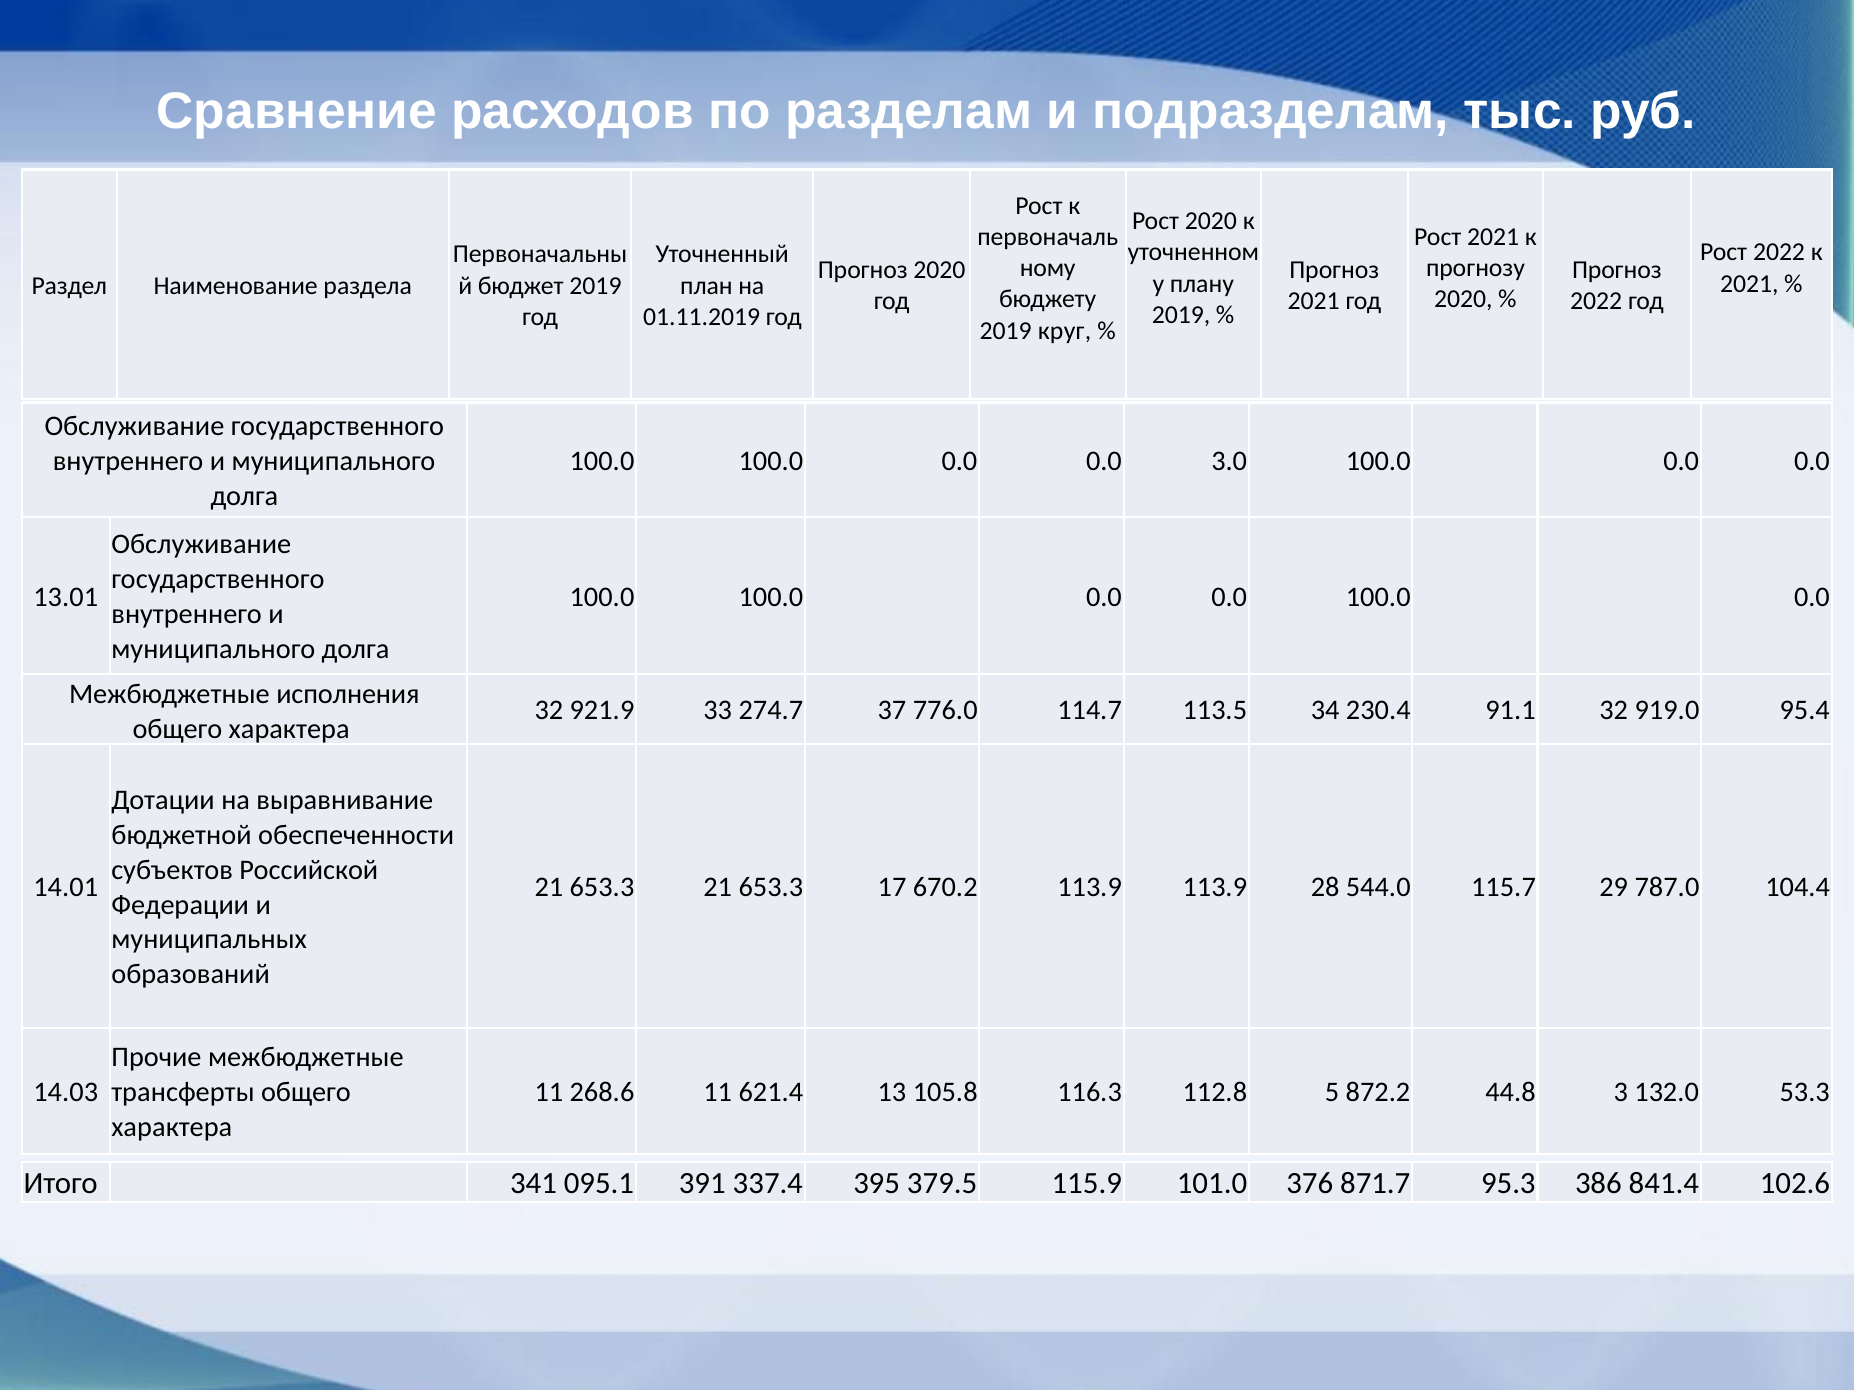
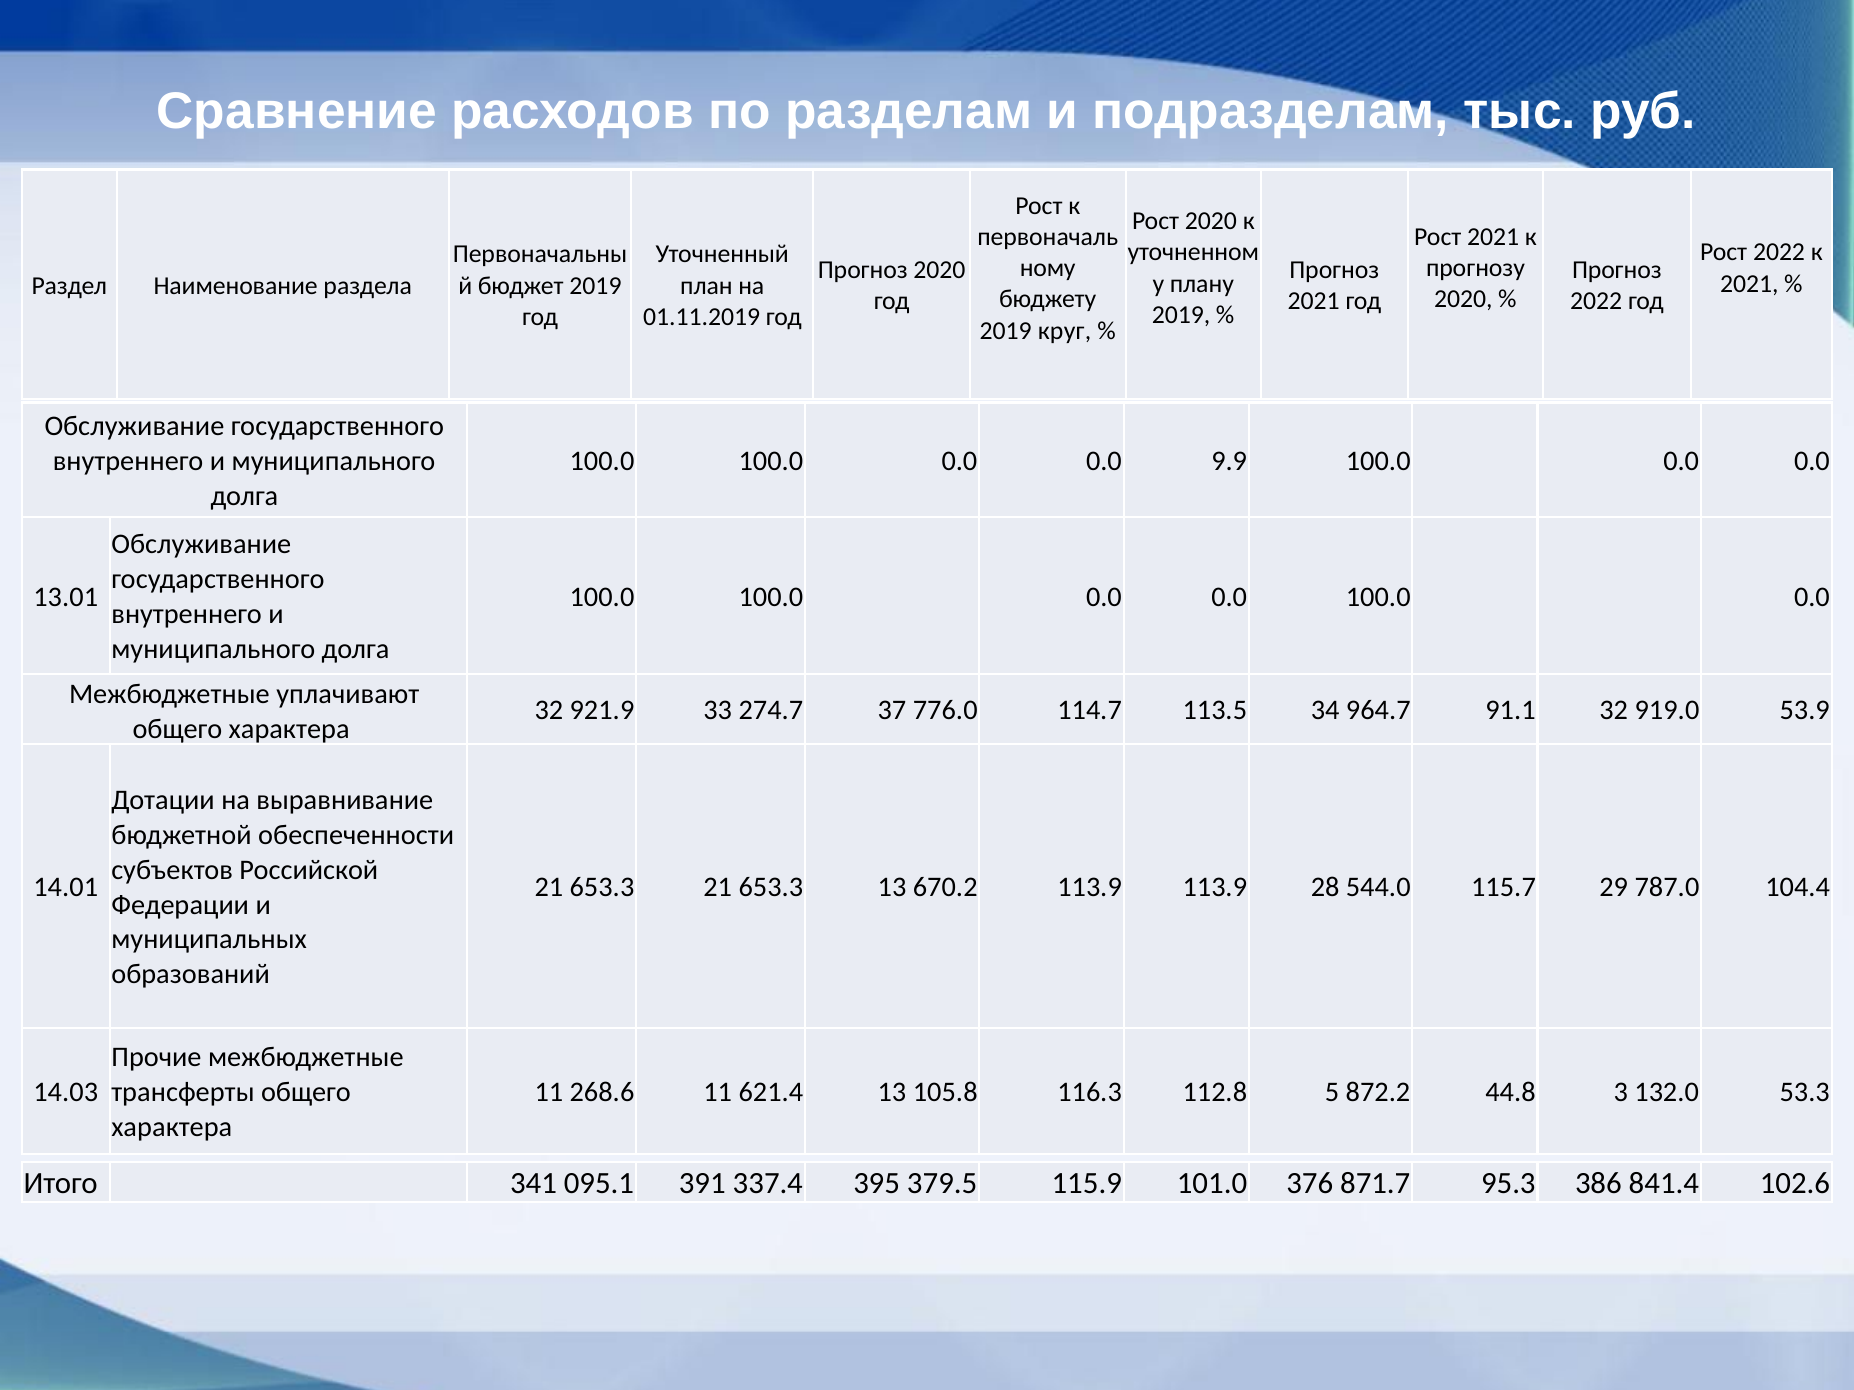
3.0: 3.0 -> 9.9
исполнения: исполнения -> уплачивают
230.4: 230.4 -> 964.7
95.4: 95.4 -> 53.9
653.3 17: 17 -> 13
